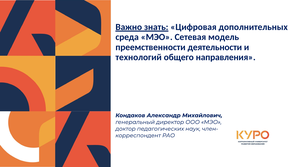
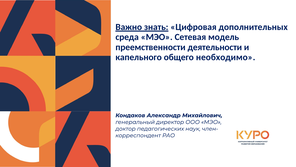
технологий: технологий -> капельного
направления: направления -> необходимо
